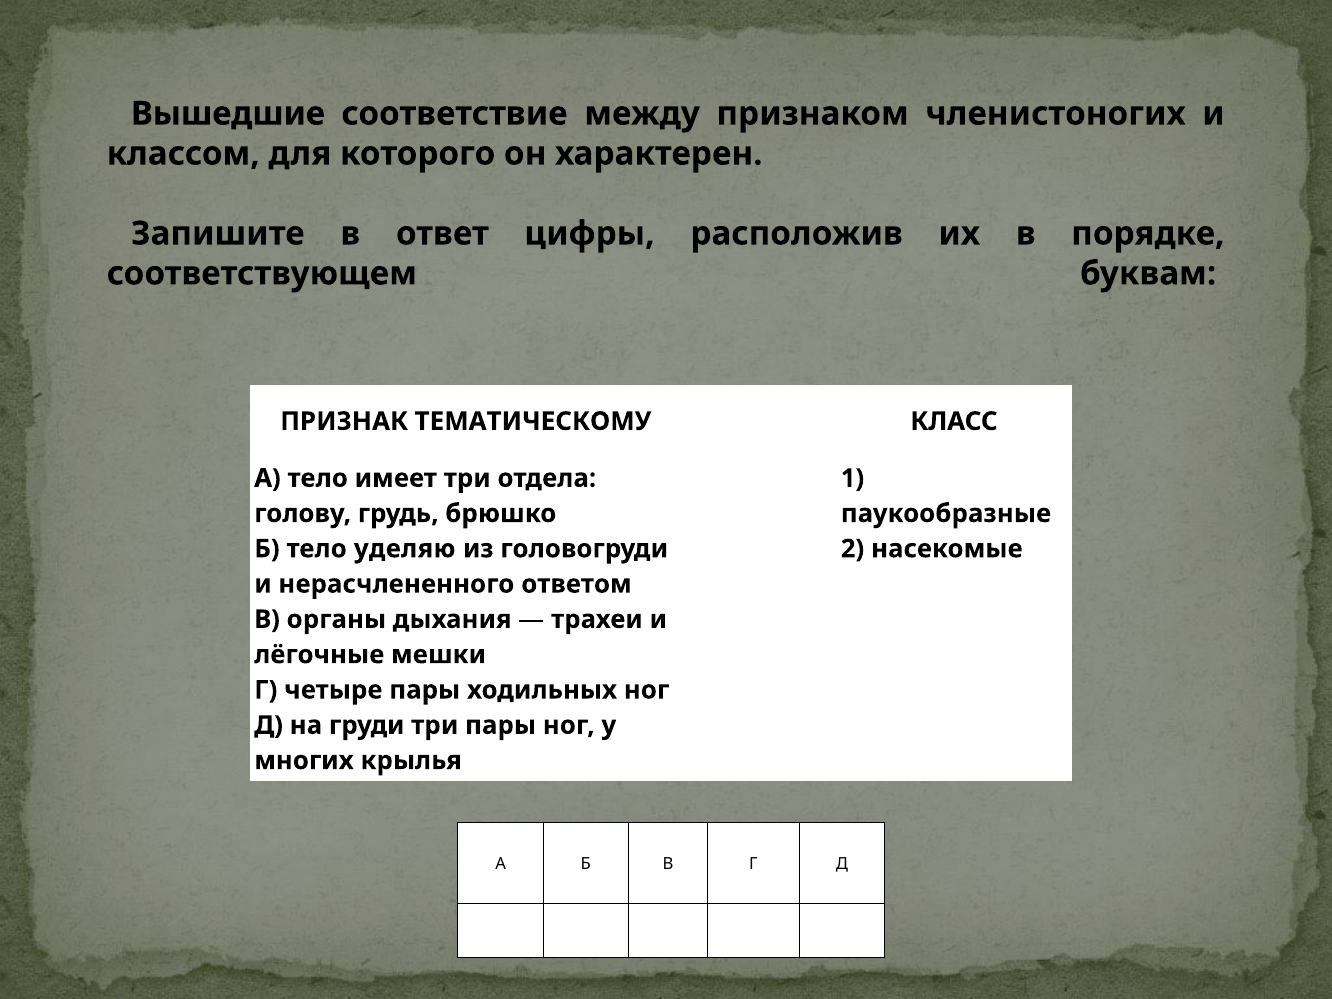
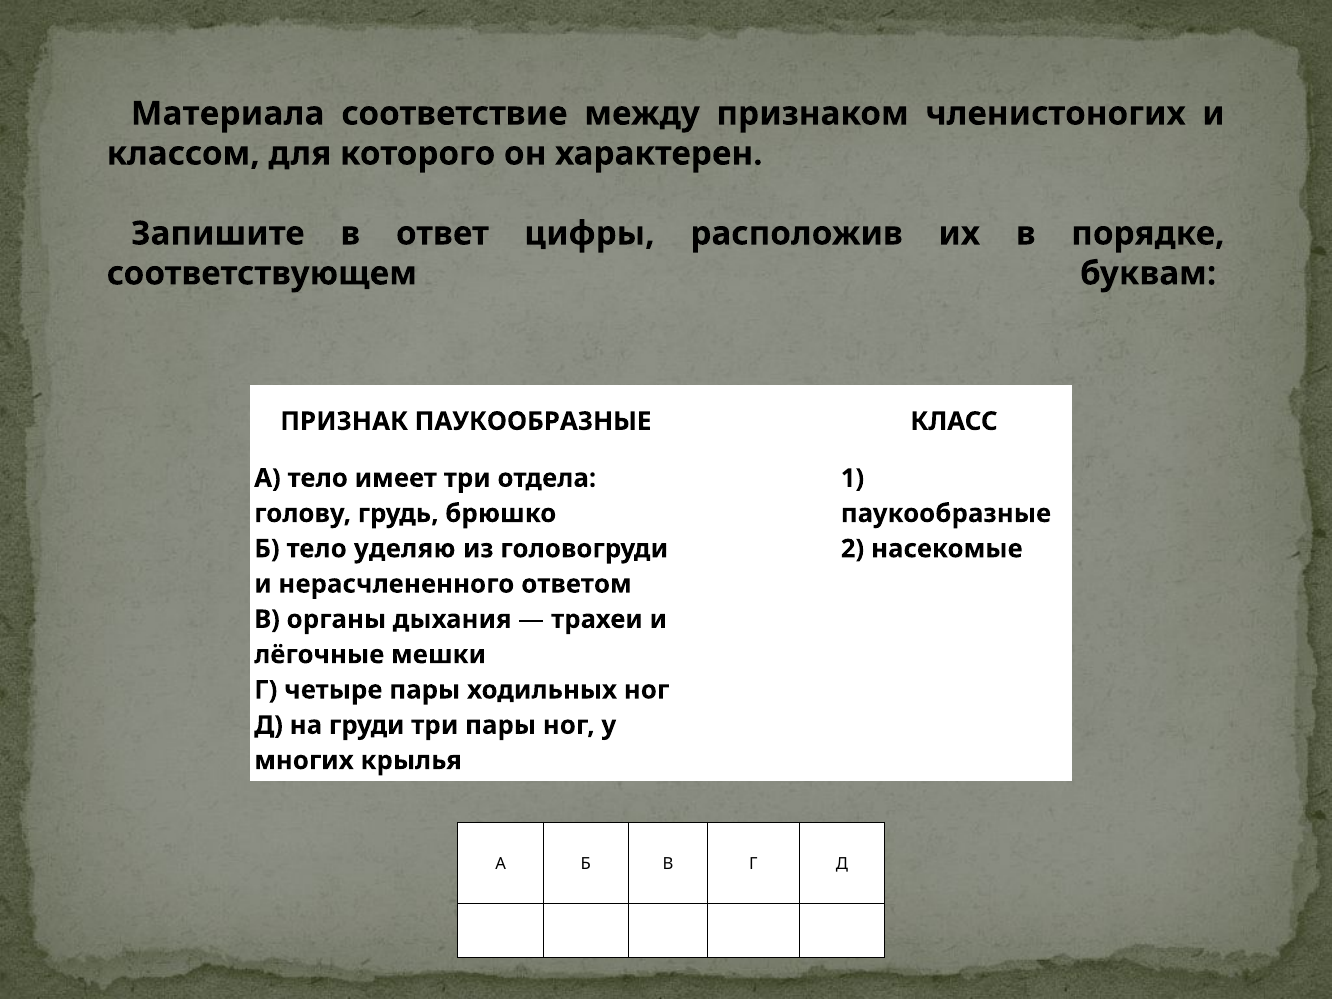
Вышедшие: Вышедшие -> Материала
ПРИЗНАК ТЕМАТИЧЕСКОМУ: ТЕМАТИЧЕСКОМУ -> ПАУКООБРАЗНЫЕ
